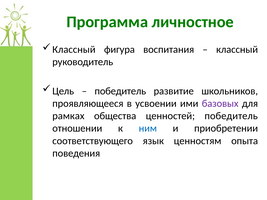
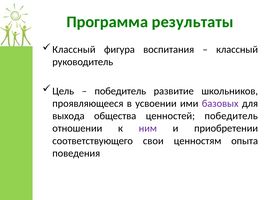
личностное: личностное -> результаты
рамках: рамках -> выхода
ним colour: blue -> purple
язык: язык -> свои
